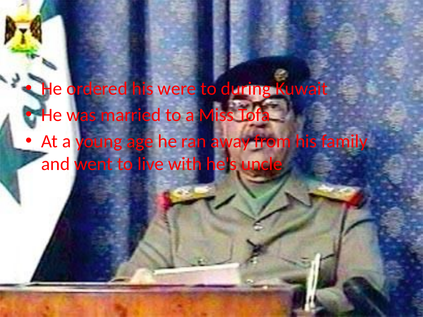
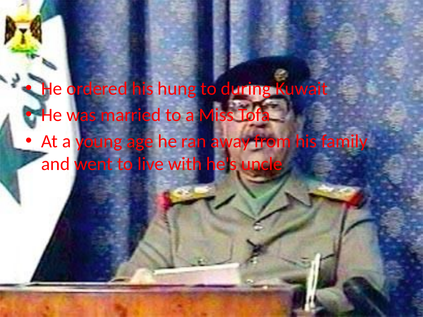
were: were -> hung
